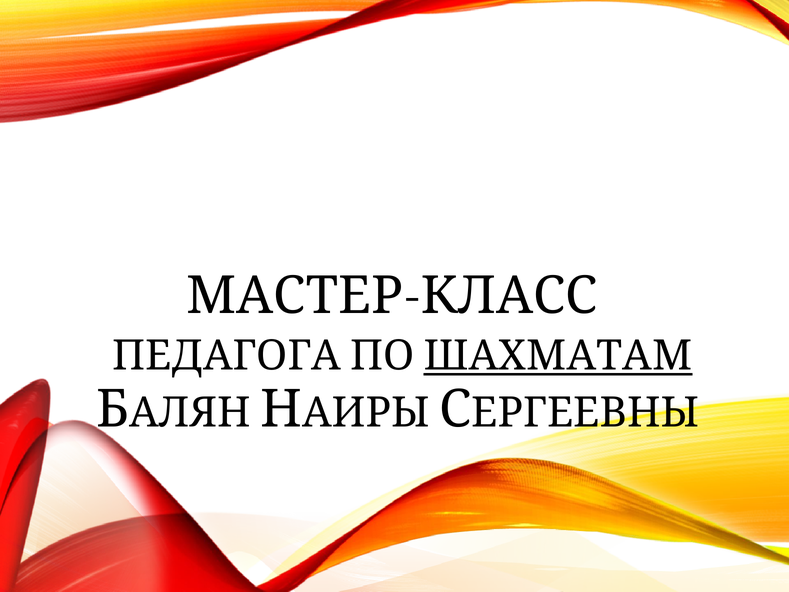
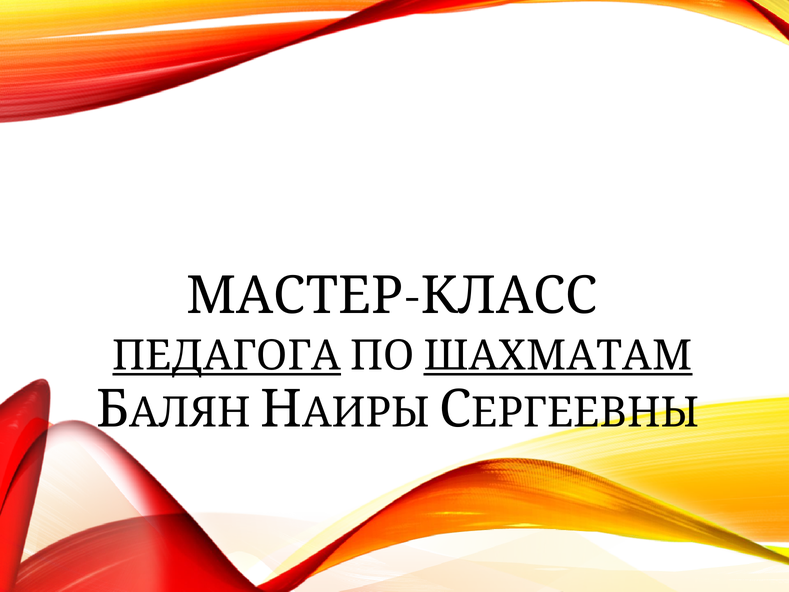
ПЕДАГОГА underline: none -> present
